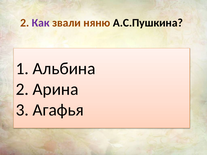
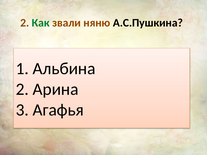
Как colour: purple -> green
